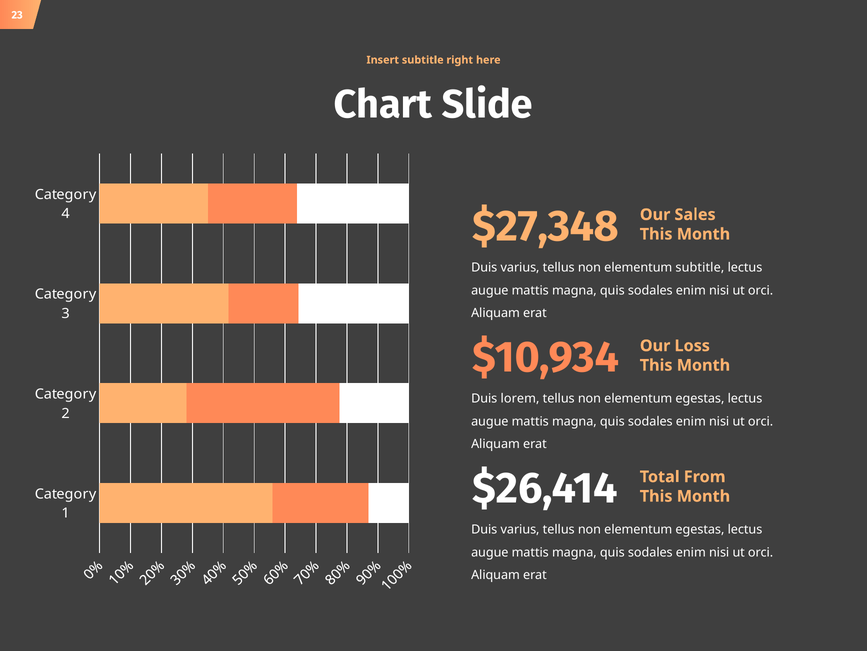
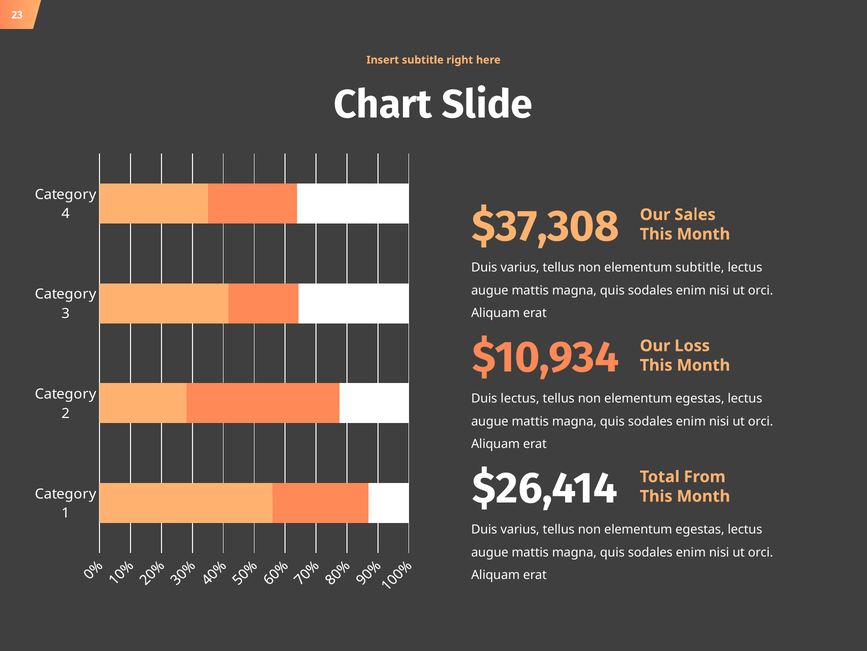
$27,348: $27,348 -> $37,308
Duis lorem: lorem -> lectus
